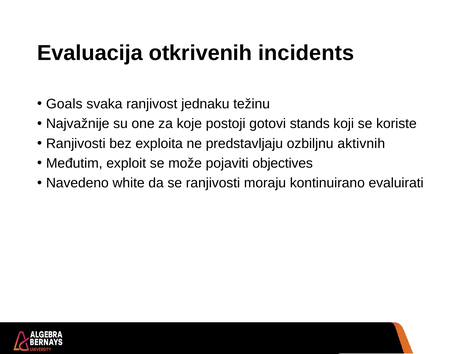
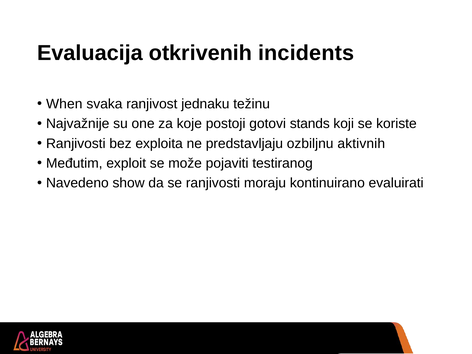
Goals: Goals -> When
objectives: objectives -> testiranog
white: white -> show
